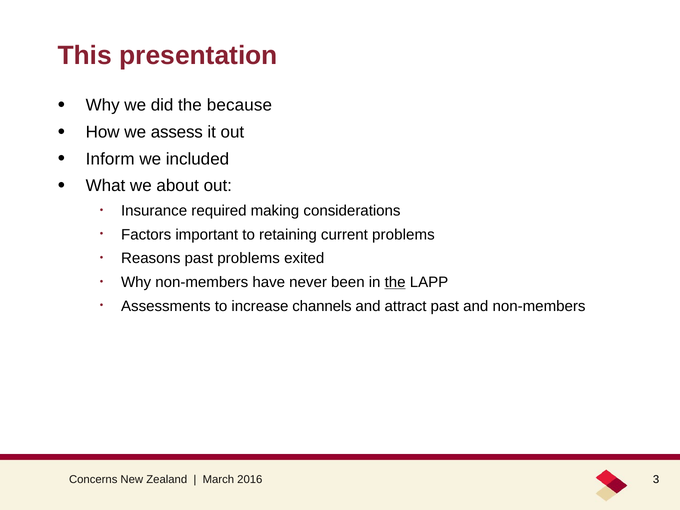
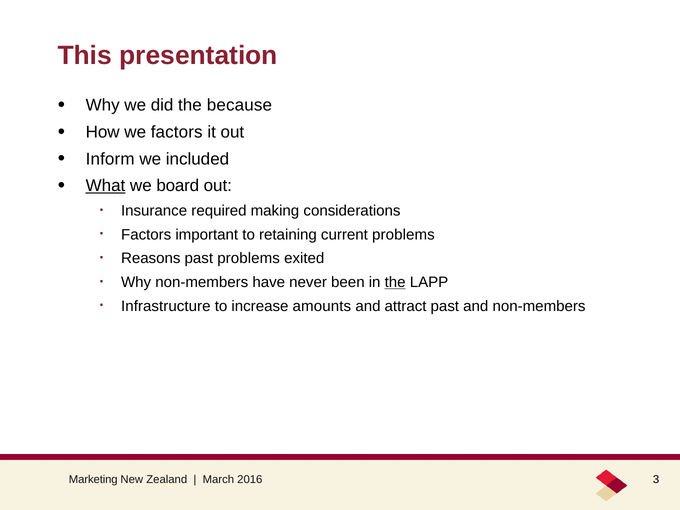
we assess: assess -> factors
What underline: none -> present
about: about -> board
Assessments: Assessments -> Infrastructure
channels: channels -> amounts
Concerns: Concerns -> Marketing
